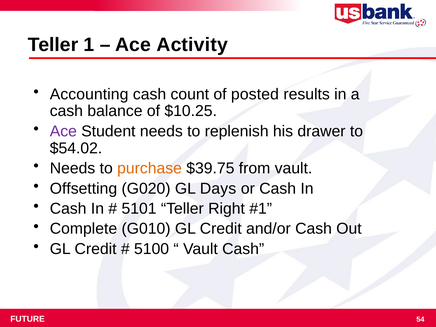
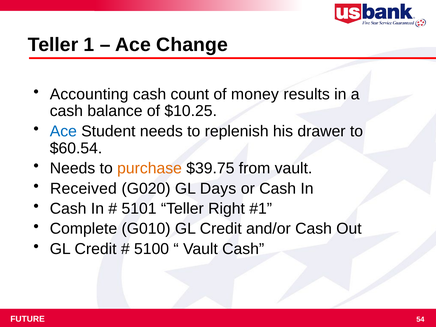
Activity: Activity -> Change
posted: posted -> money
Ace at (63, 131) colour: purple -> blue
$54.02: $54.02 -> $60.54
Offsetting: Offsetting -> Received
